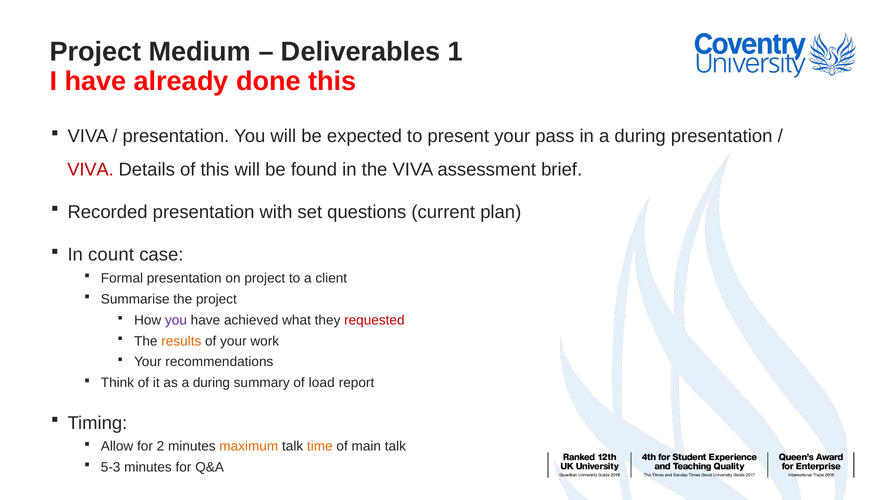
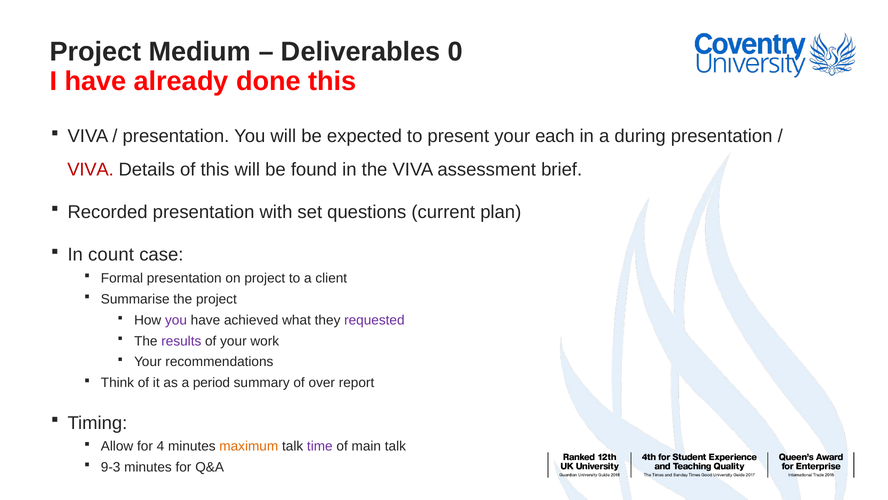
1: 1 -> 0
pass: pass -> each
requested colour: red -> purple
results colour: orange -> purple
as a during: during -> period
load: load -> over
2: 2 -> 4
time colour: orange -> purple
5-3: 5-3 -> 9-3
